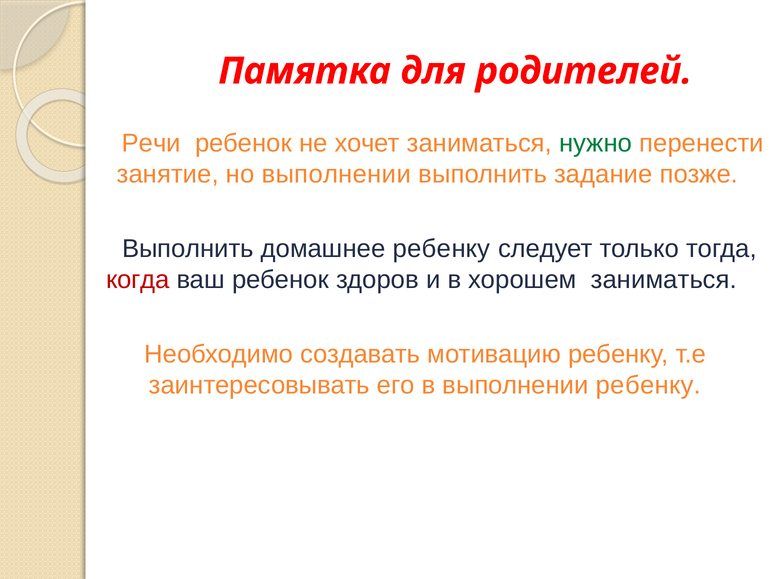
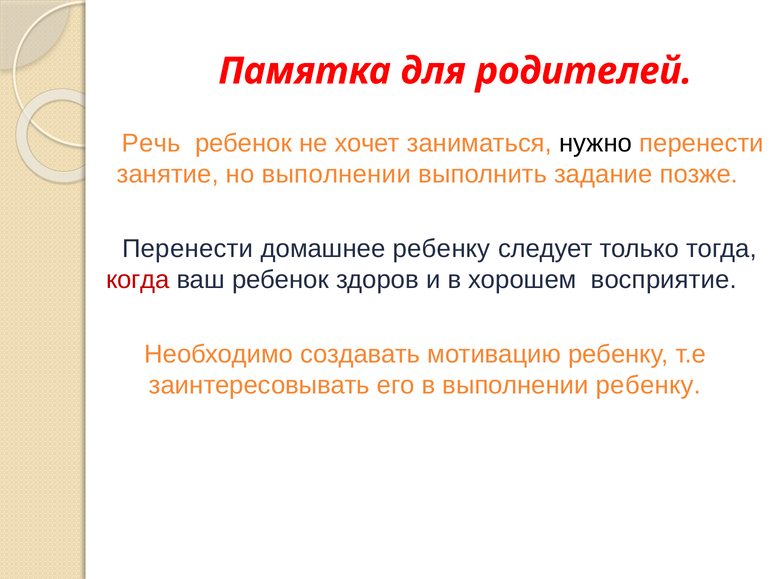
Речи: Речи -> Речь
нужно colour: green -> black
Выполнить at (188, 249): Выполнить -> Перенести
хорошем заниматься: заниматься -> восприятие
